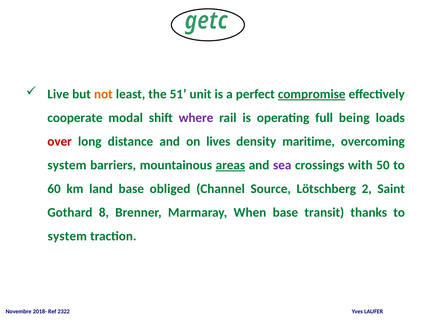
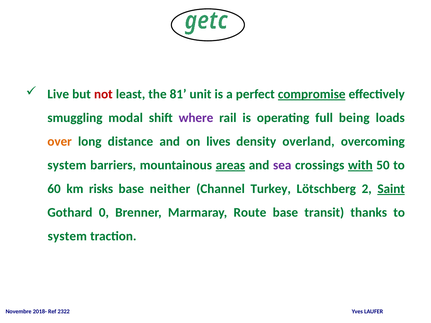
not colour: orange -> red
51: 51 -> 81
cooperate: cooperate -> smuggling
over colour: red -> orange
maritime: maritime -> overland
with underline: none -> present
land: land -> risks
obliged: obliged -> neither
Source: Source -> Turkey
Saint underline: none -> present
8: 8 -> 0
When: When -> Route
